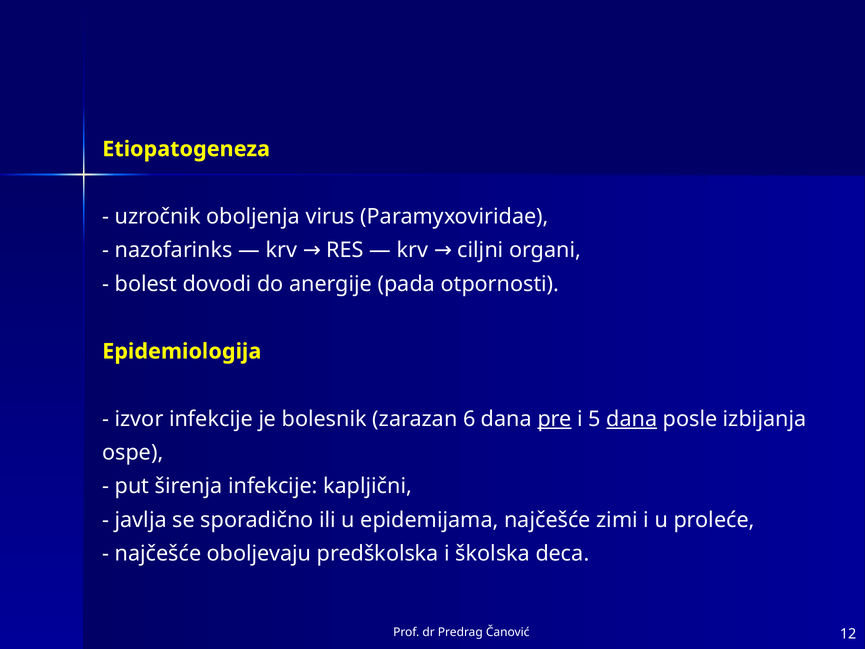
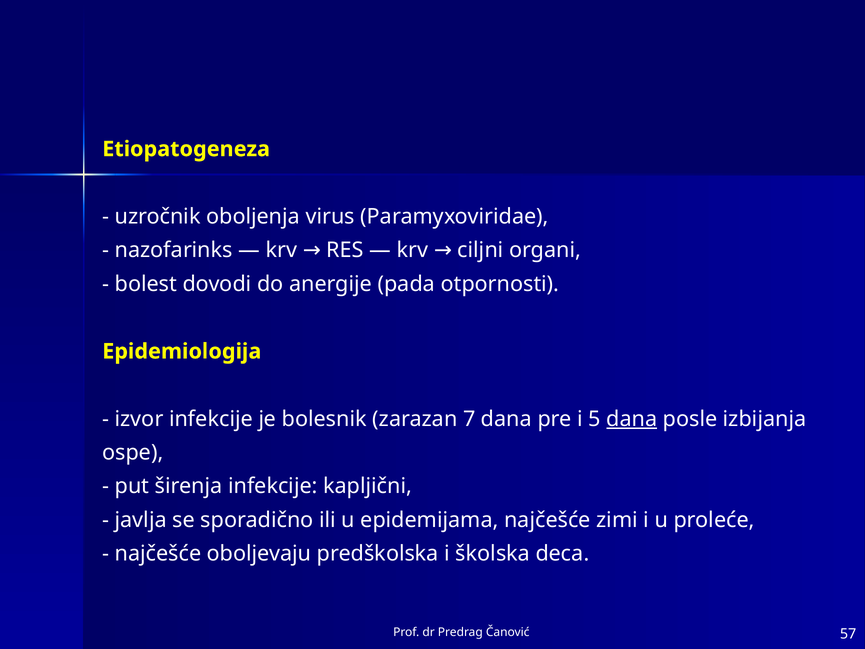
6: 6 -> 7
pre underline: present -> none
12: 12 -> 57
